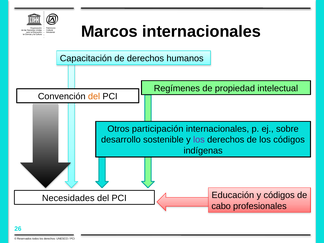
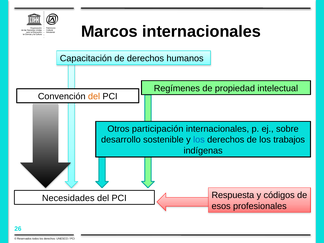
los at (199, 140) colour: purple -> blue
los códigos: códigos -> trabajos
Educación: Educación -> Respuesta
cabo: cabo -> esos
